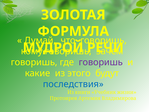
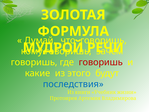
говоришь at (101, 62) colour: purple -> red
